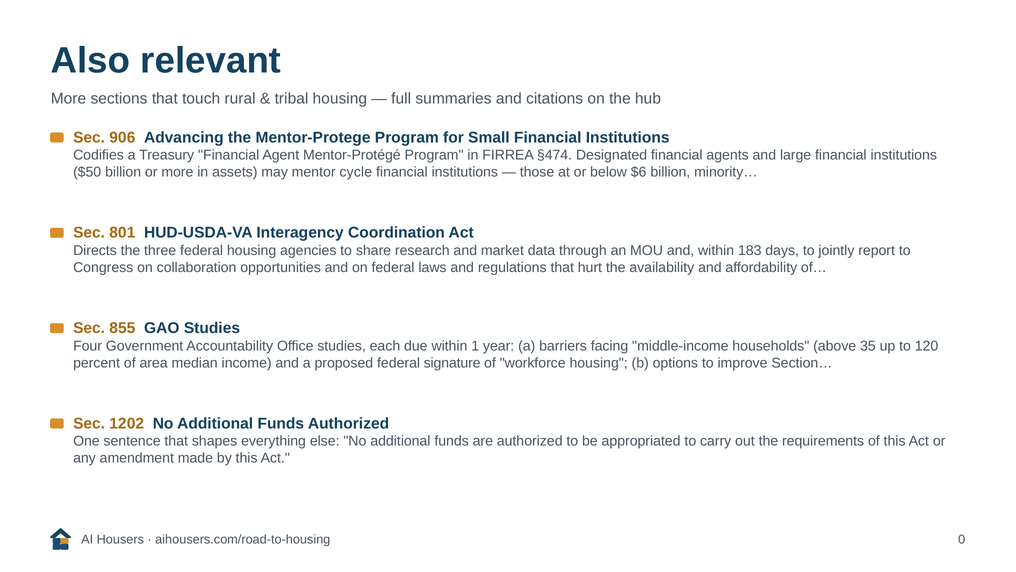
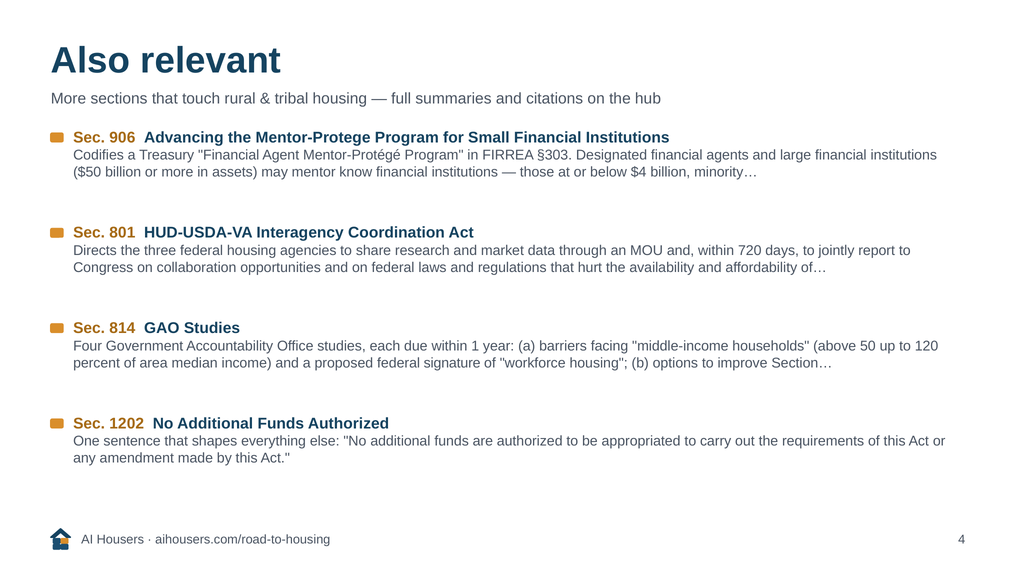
§474: §474 -> §303
cycle: cycle -> know
$6: $6 -> $4
183: 183 -> 720
855: 855 -> 814
35: 35 -> 50
0: 0 -> 4
